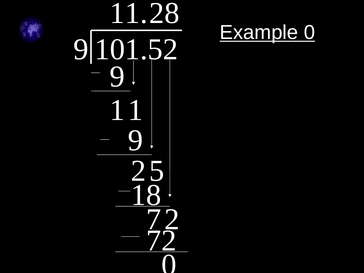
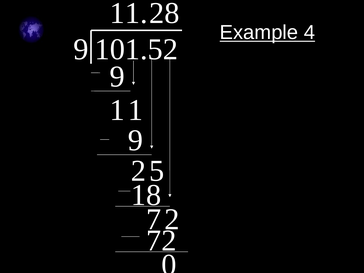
Example 0: 0 -> 4
